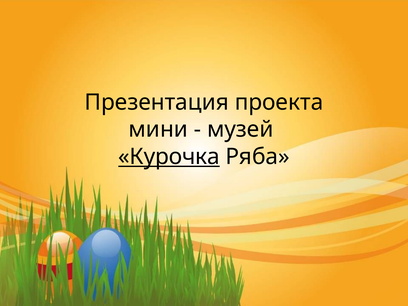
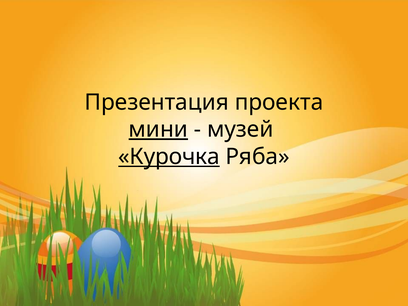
мини underline: none -> present
